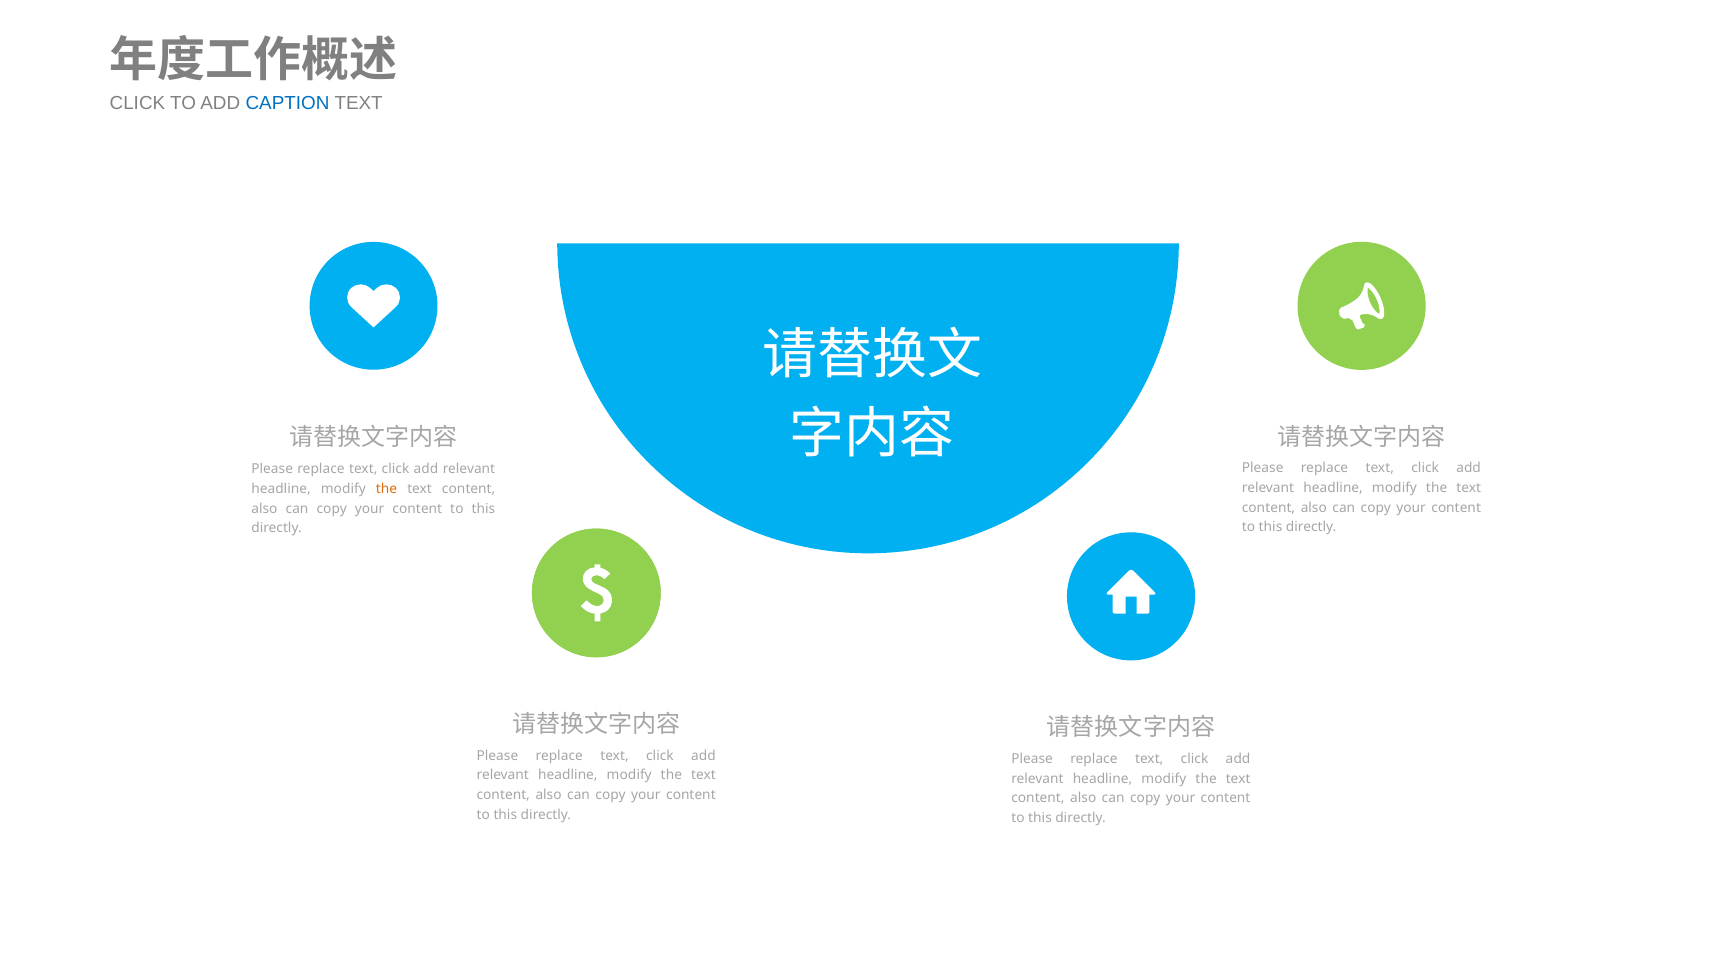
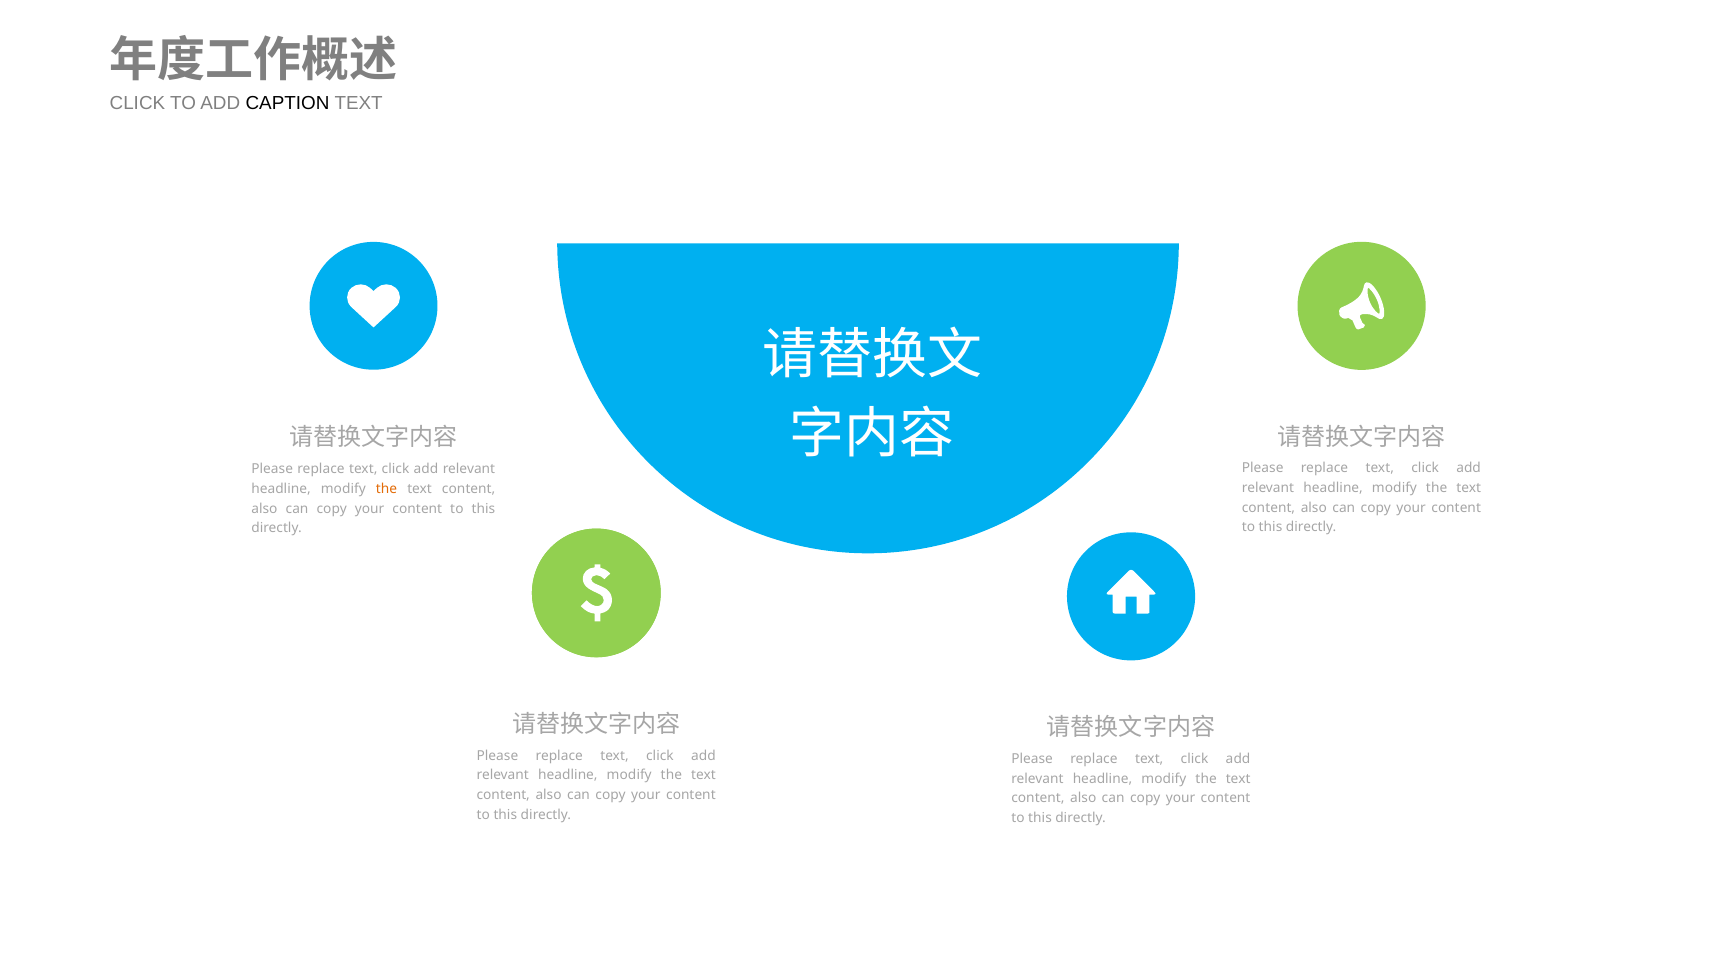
CAPTION colour: blue -> black
